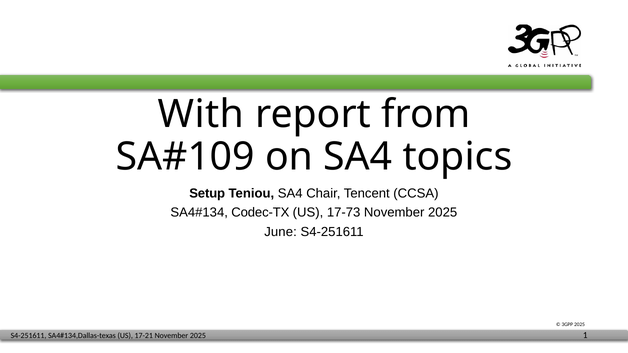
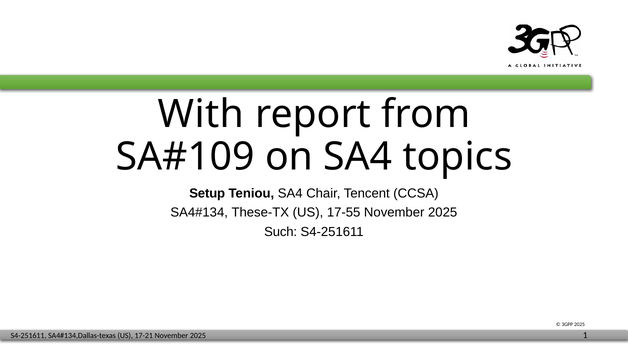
Codec-TX: Codec-TX -> These-TX
17-73: 17-73 -> 17-55
June: June -> Such
